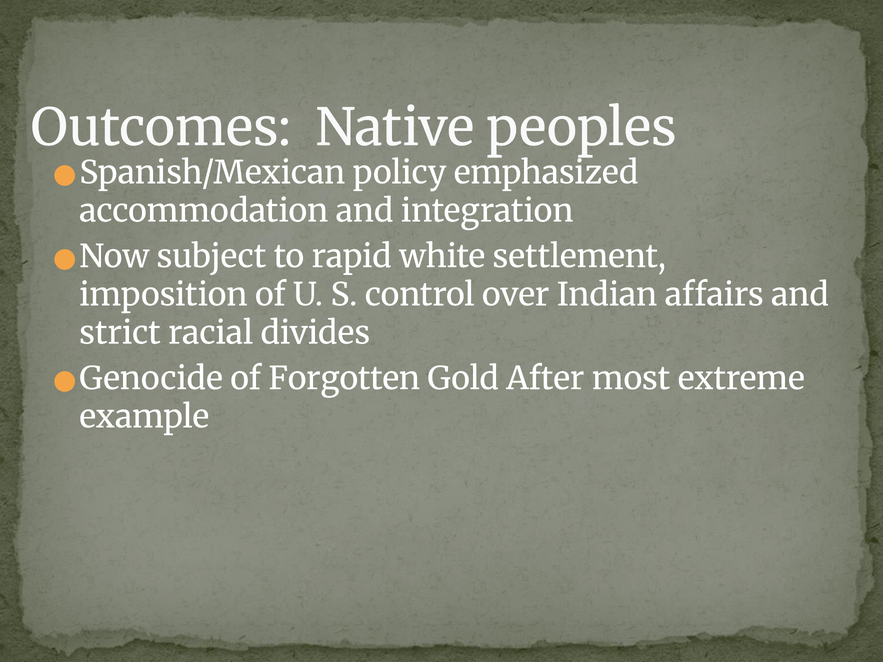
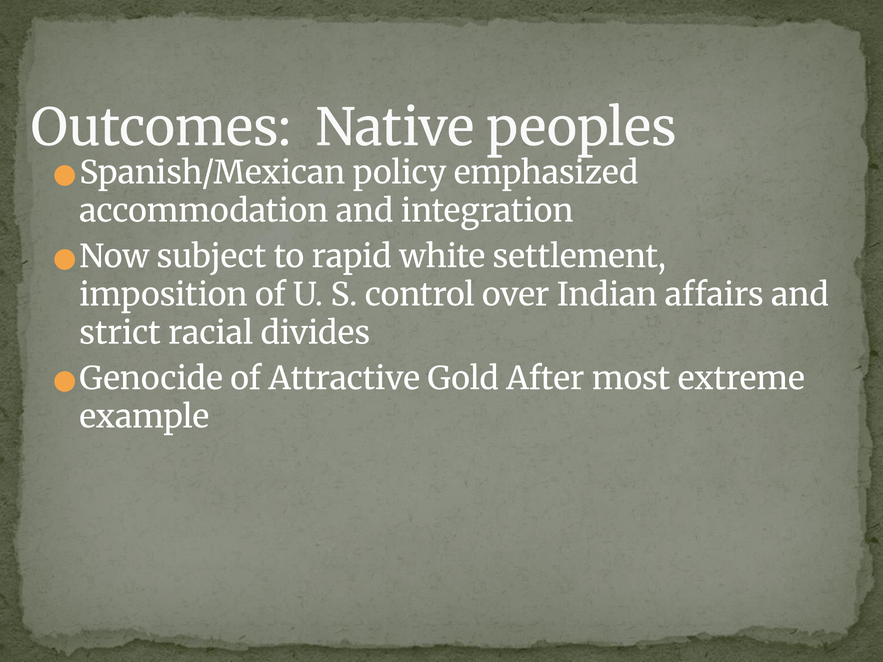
Forgotten: Forgotten -> Attractive
